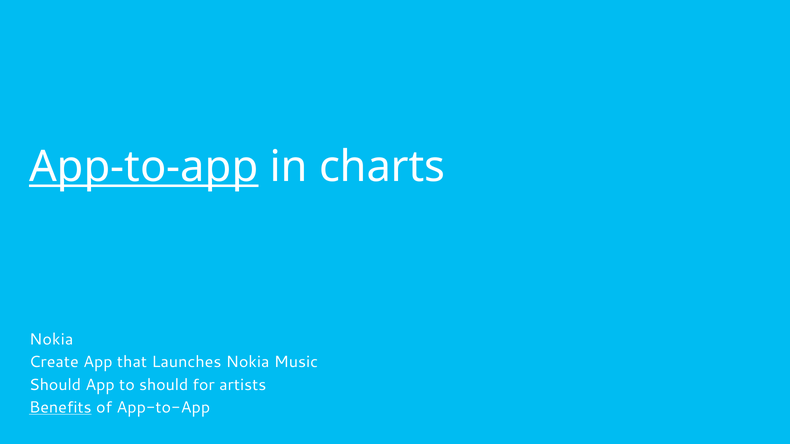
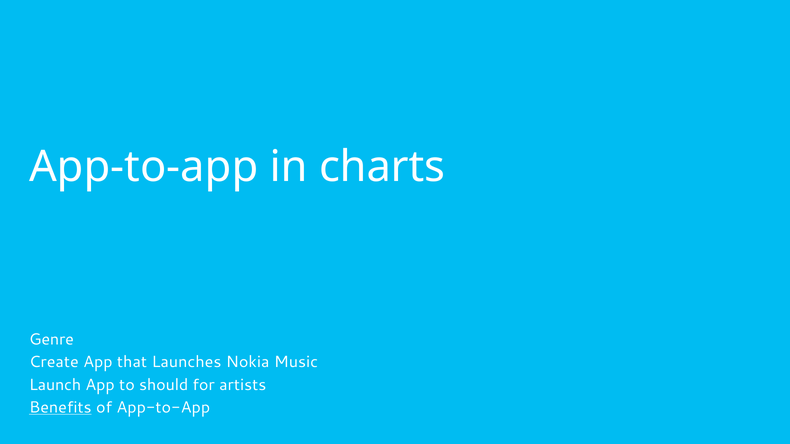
App-to-app at (144, 167) underline: present -> none
Nokia at (51, 340): Nokia -> Genre
Should at (55, 385): Should -> Launch
